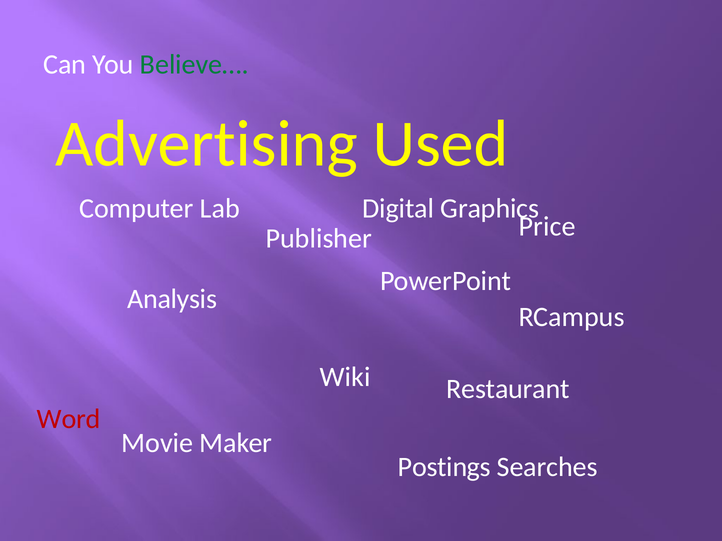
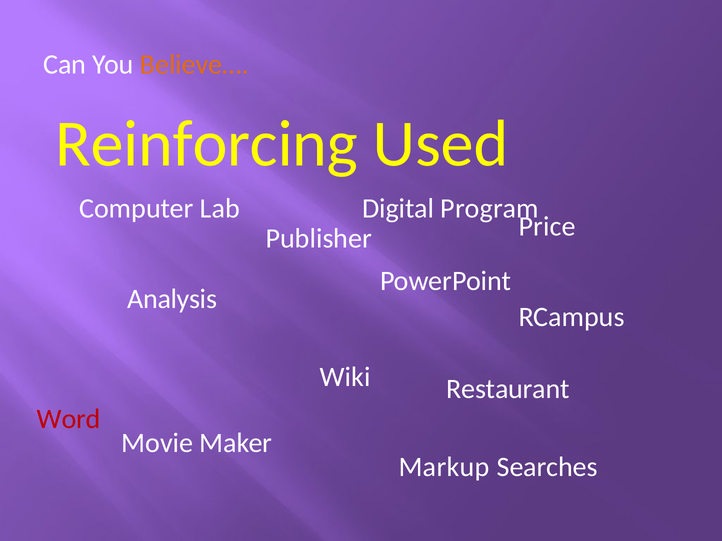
Believe… colour: green -> orange
Advertising: Advertising -> Reinforcing
Graphics: Graphics -> Program
Postings: Postings -> Markup
